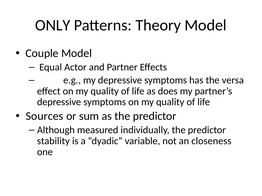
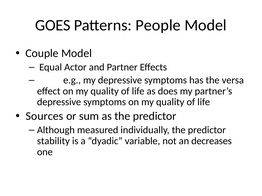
ONLY: ONLY -> GOES
Theory: Theory -> People
closeness: closeness -> decreases
